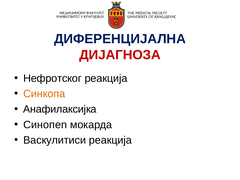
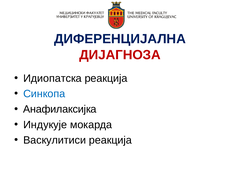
Нефротског: Нефротског -> Идиопатска
Синкопа colour: orange -> blue
Синопеn: Синопеn -> Индукује
